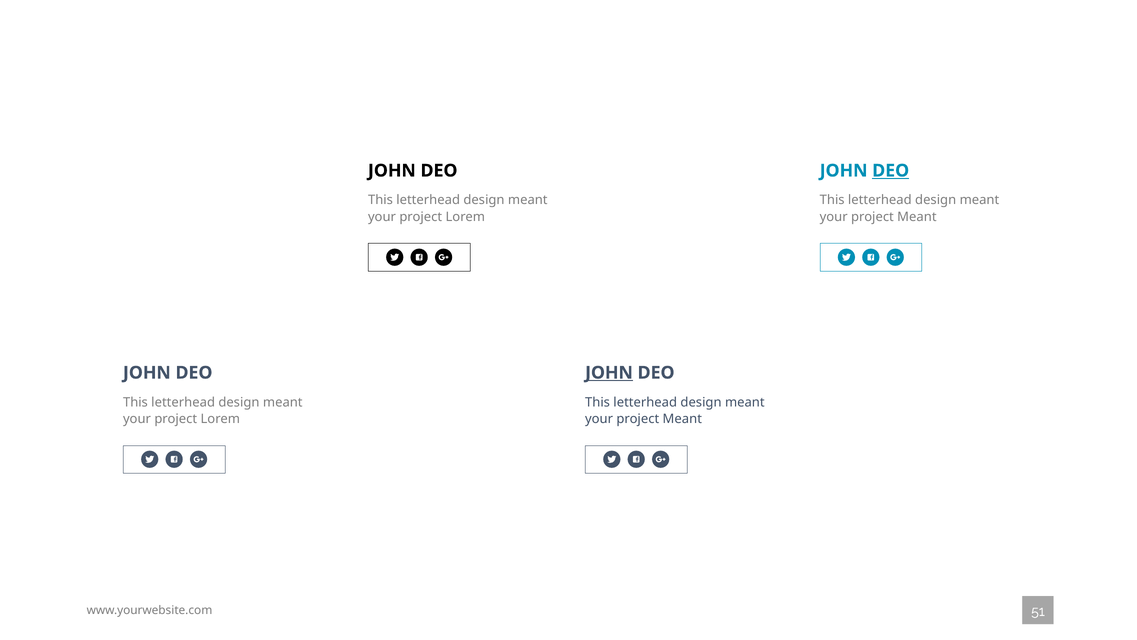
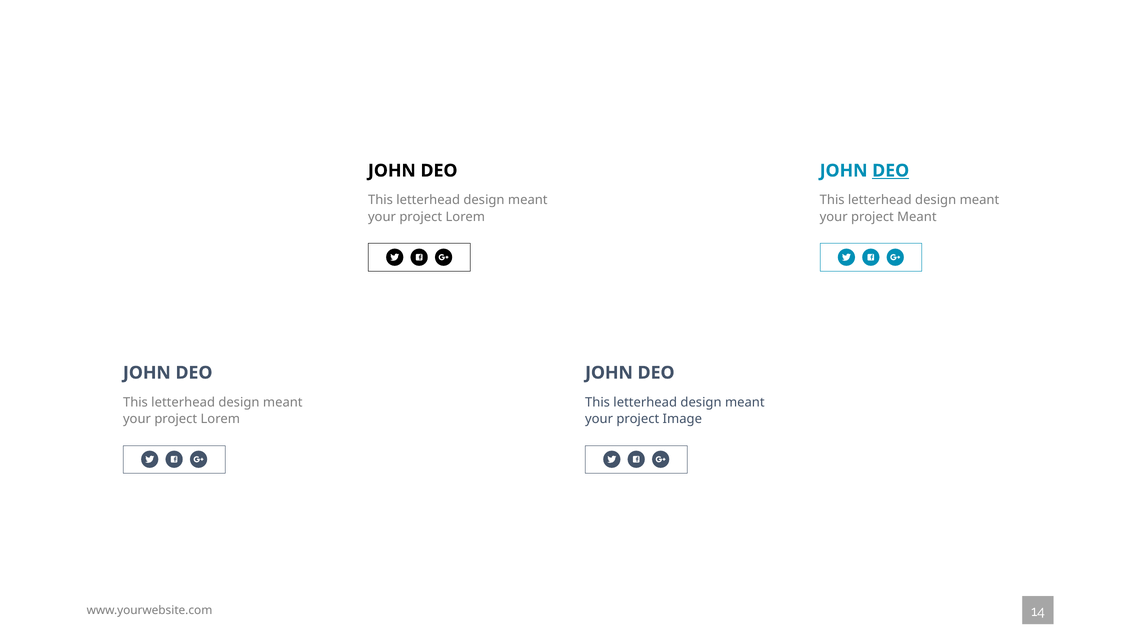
JOHN at (609, 373) underline: present -> none
Meant at (682, 419): Meant -> Image
51: 51 -> 14
